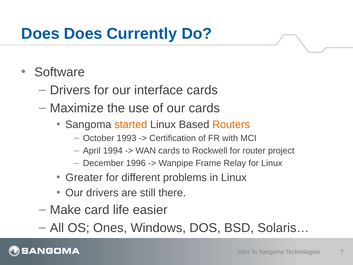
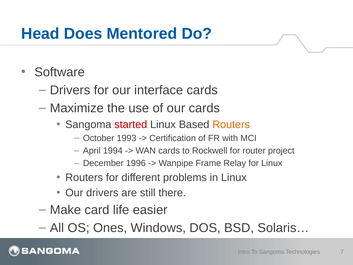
Does at (40, 34): Does -> Head
Currently: Currently -> Mentored
started colour: orange -> red
Greater at (84, 177): Greater -> Routers
